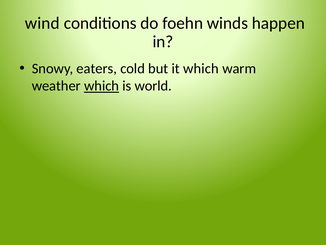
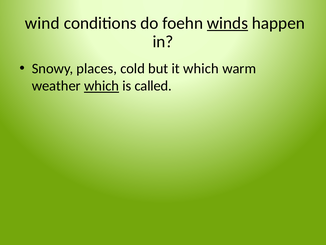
winds underline: none -> present
eaters: eaters -> places
world: world -> called
